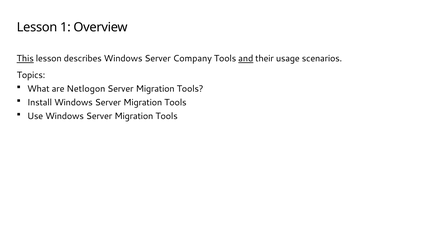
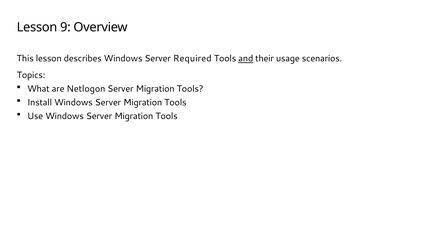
1: 1 -> 9
This underline: present -> none
Company: Company -> Required
